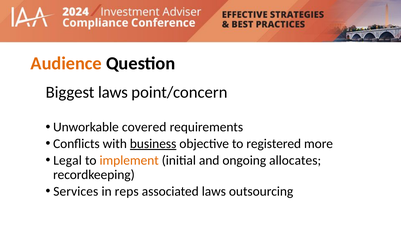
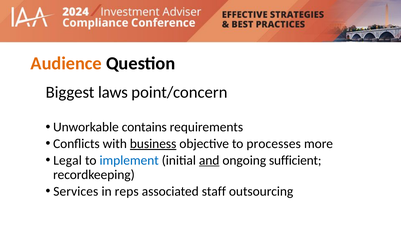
covered: covered -> contains
registered: registered -> processes
implement colour: orange -> blue
and underline: none -> present
allocates: allocates -> sufficient
associated laws: laws -> staff
